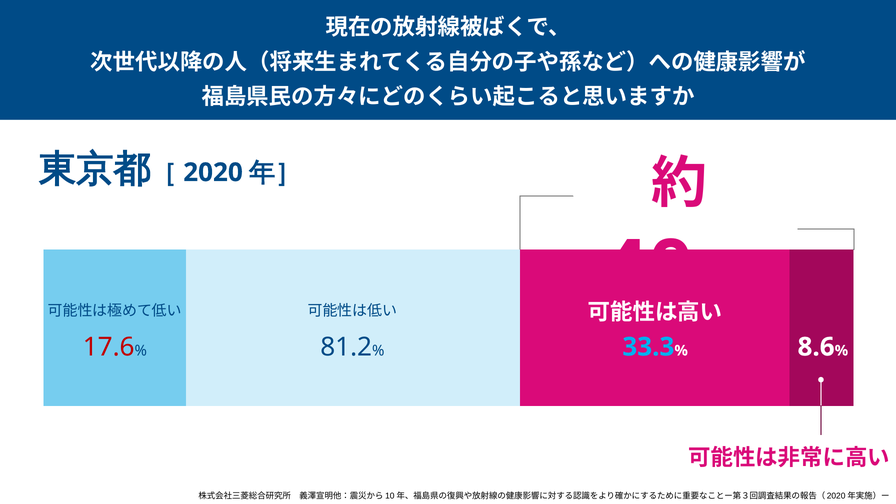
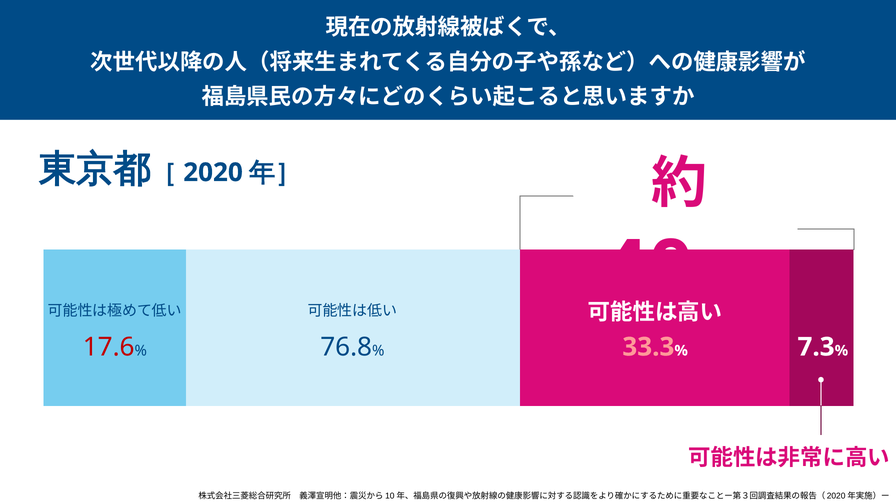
81.2: 81.2 -> 76.8
33.3 colour: light blue -> pink
8.6: 8.6 -> 7.3
